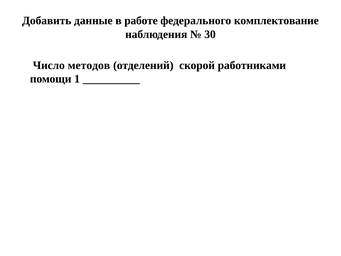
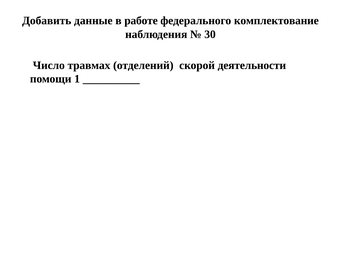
методов: методов -> травмах
работниками: работниками -> деятельности
